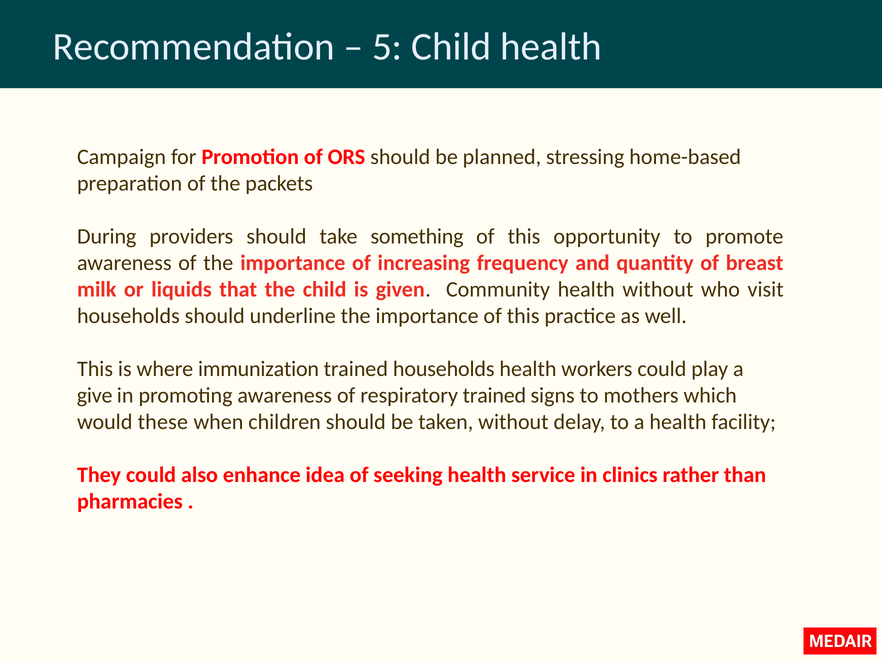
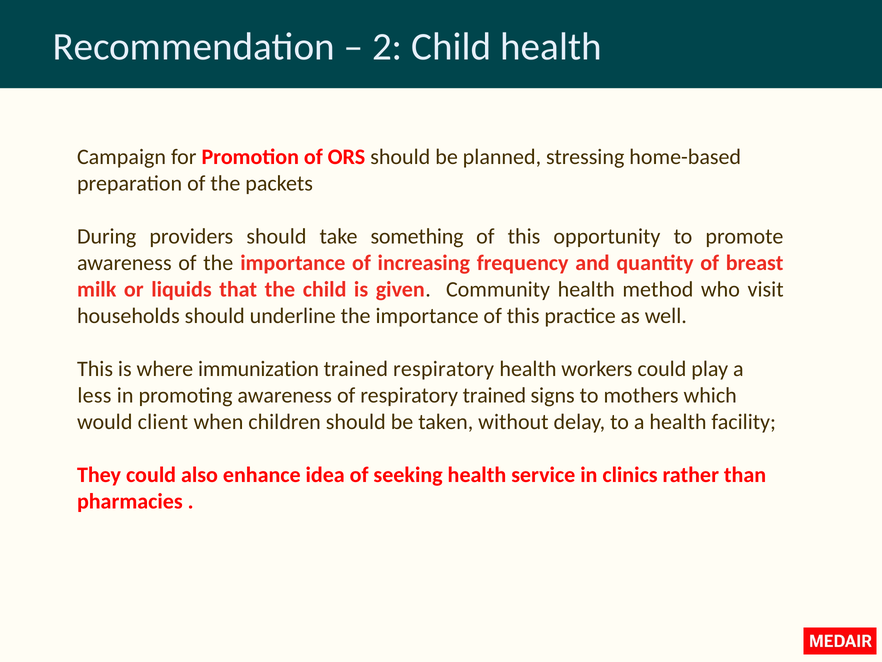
5: 5 -> 2
health without: without -> method
trained households: households -> respiratory
give: give -> less
these: these -> client
